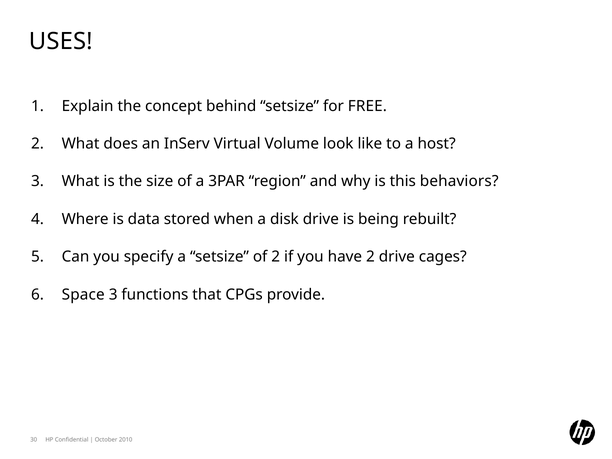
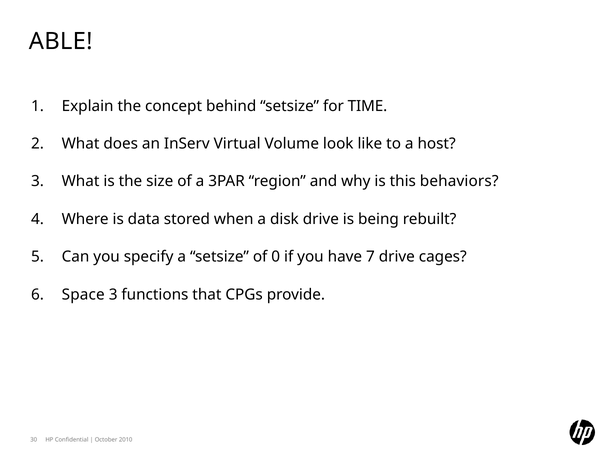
USES: USES -> ABLE
FREE: FREE -> TIME
of 2: 2 -> 0
have 2: 2 -> 7
